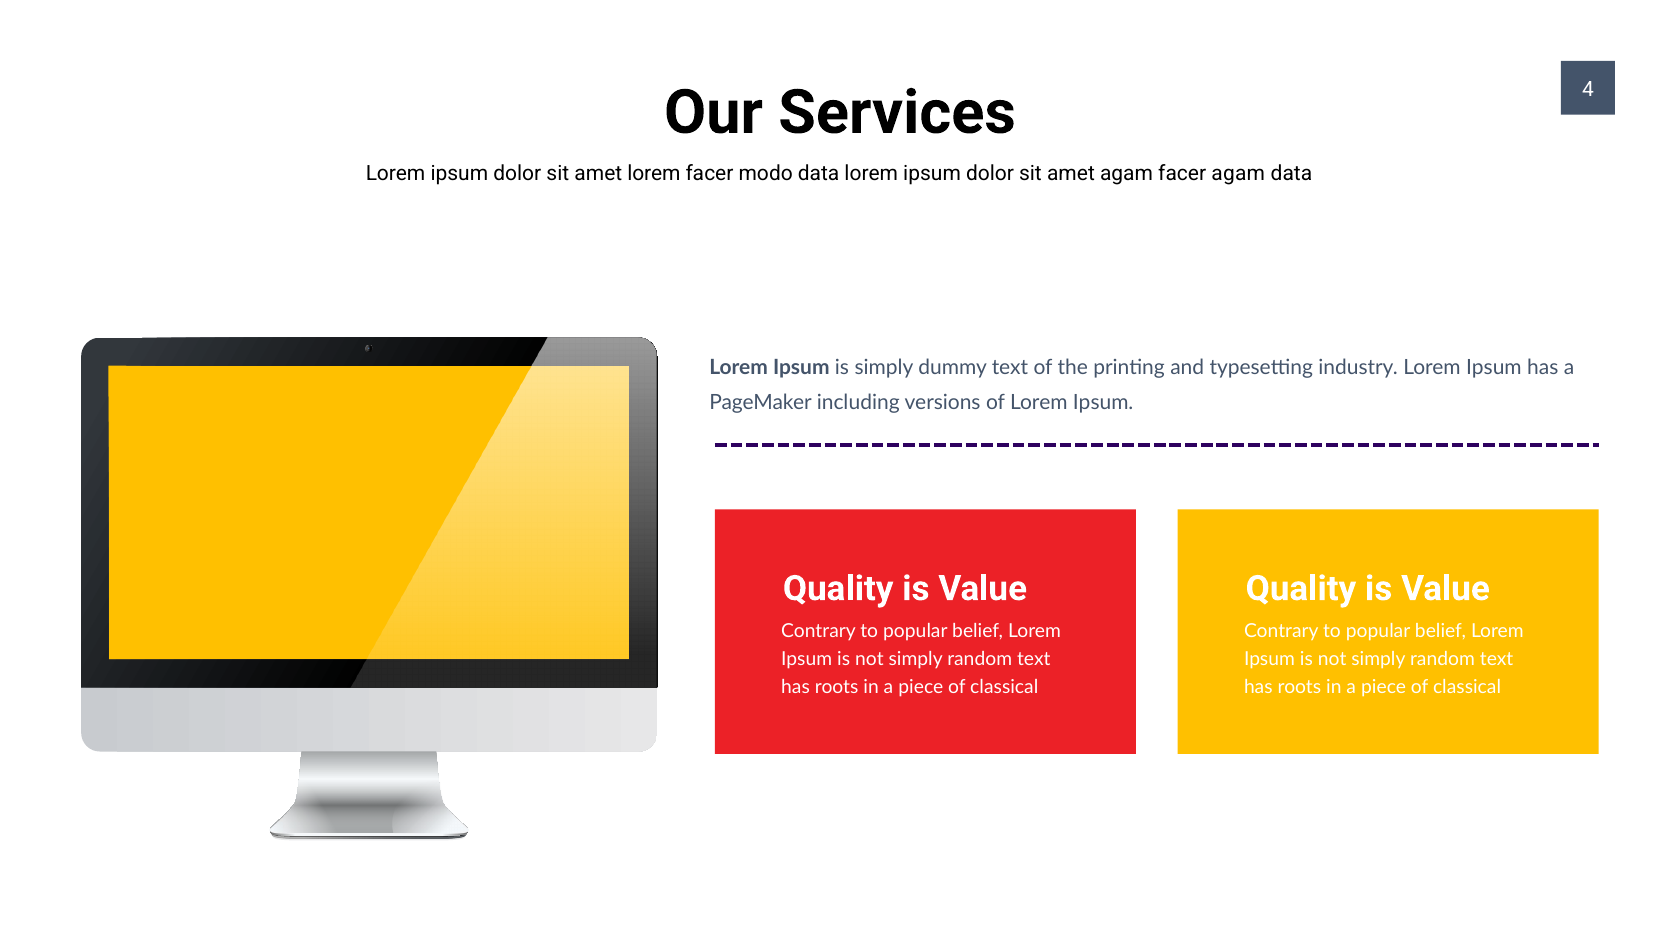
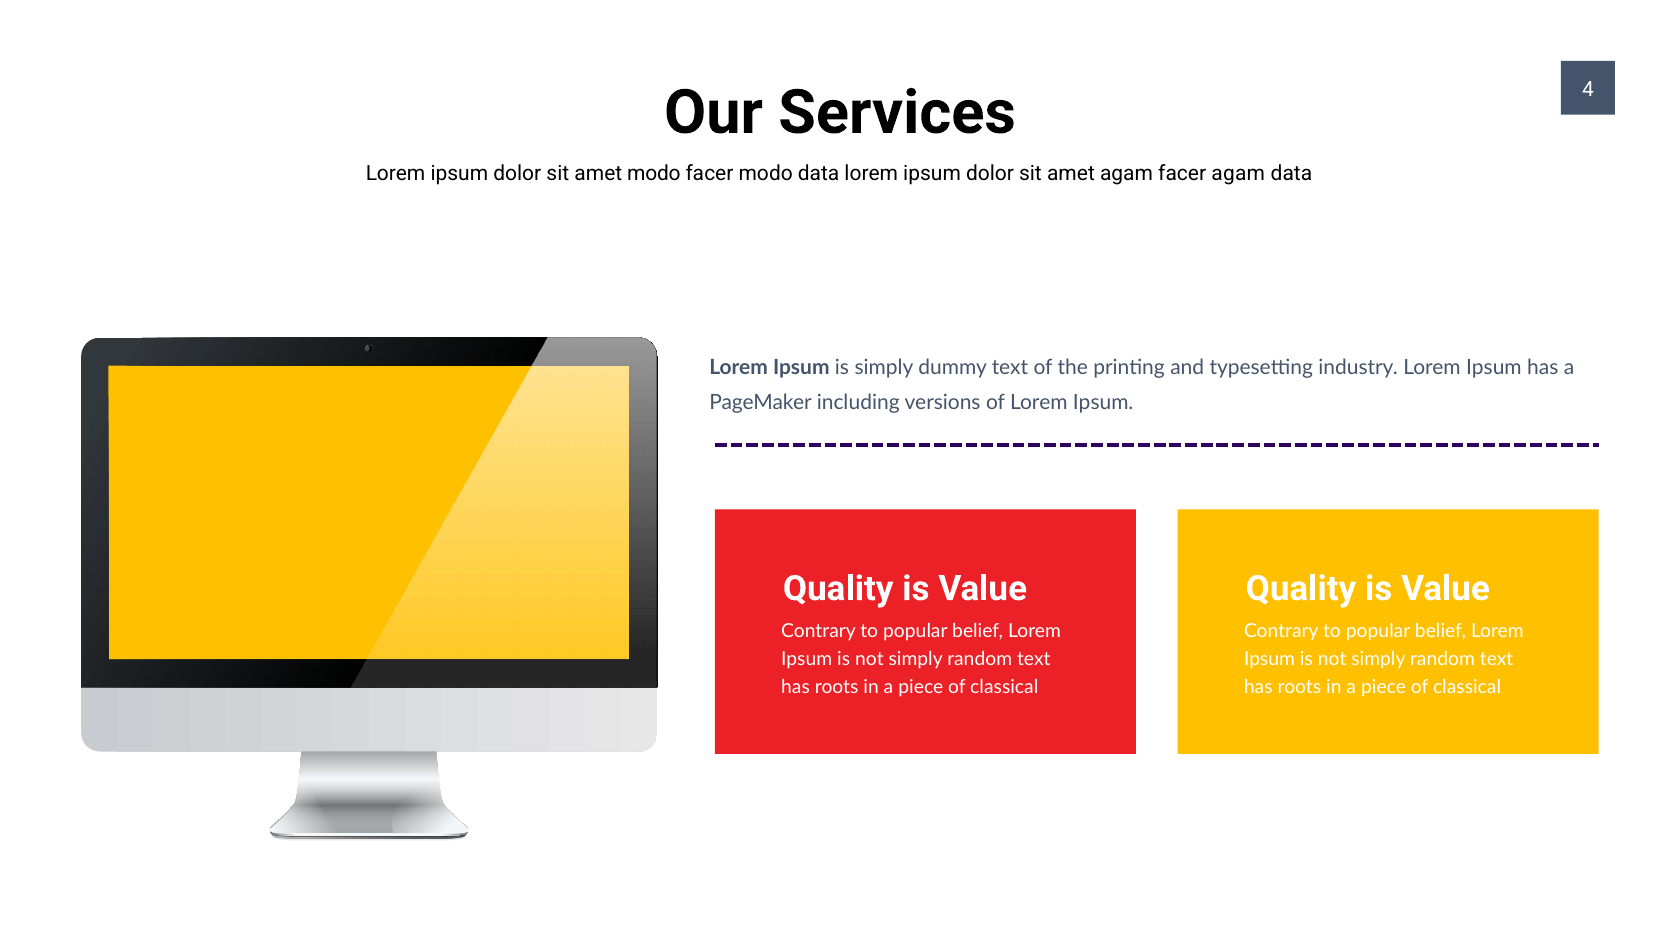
amet lorem: lorem -> modo
